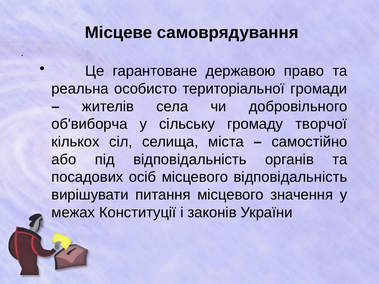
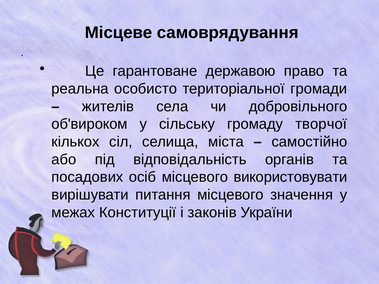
об'виборча: об'виборча -> об'вироком
місцевого відповідальність: відповідальність -> використовувати
